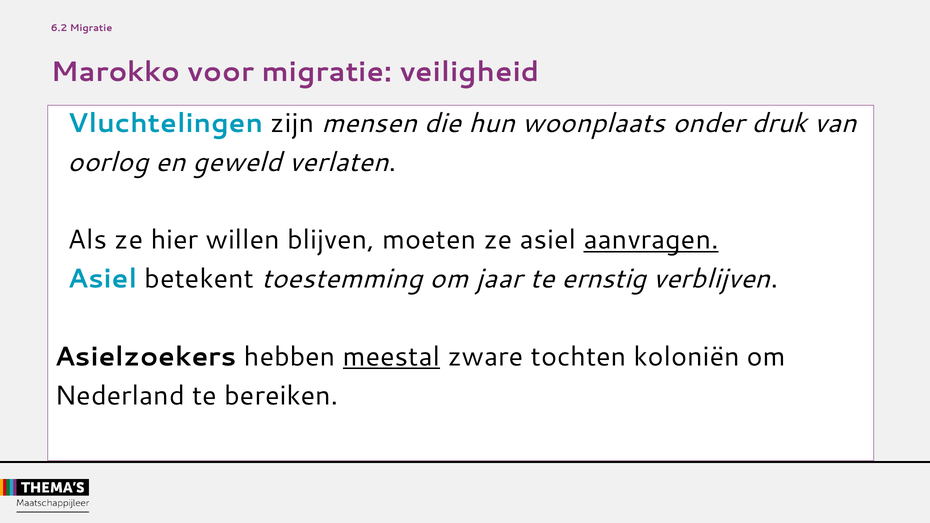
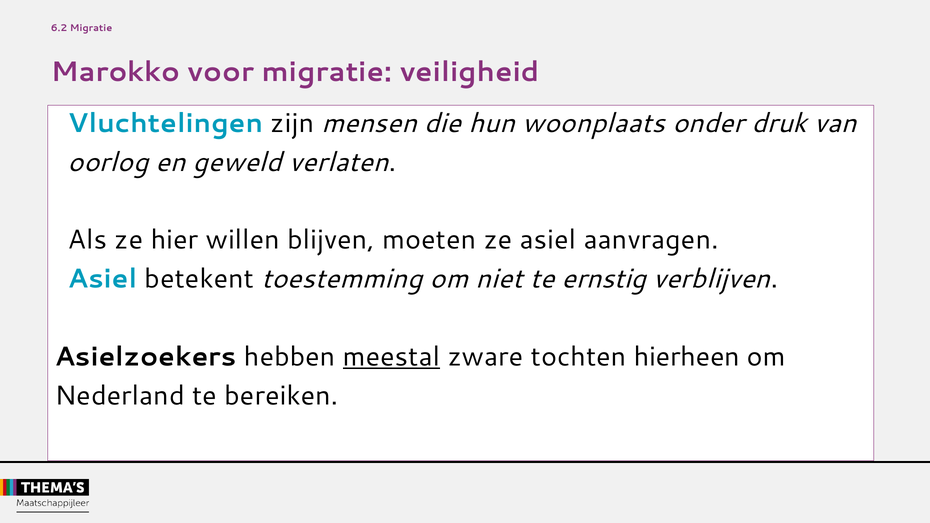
aanvragen underline: present -> none
jaar: jaar -> niet
koloniën: koloniën -> hierheen
